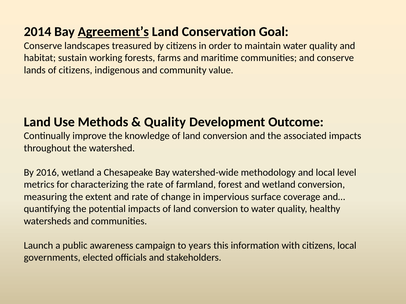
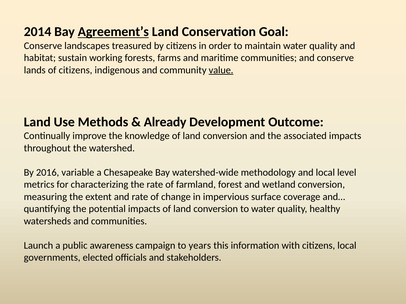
value underline: none -> present
Quality at (165, 122): Quality -> Already
2016 wetland: wetland -> variable
